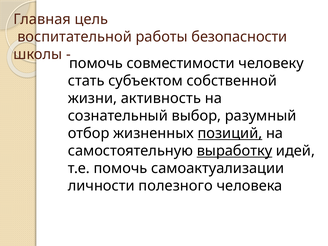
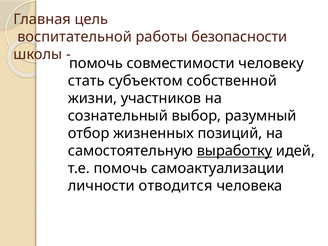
активность: активность -> участников
позиций underline: present -> none
полезного: полезного -> отводится
